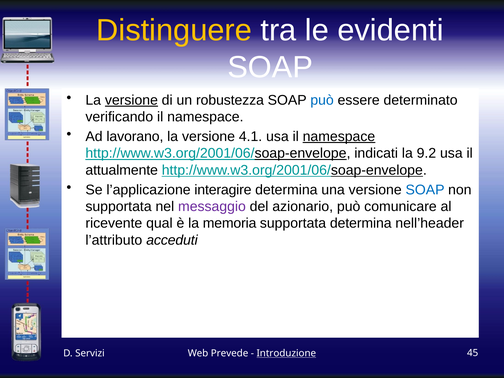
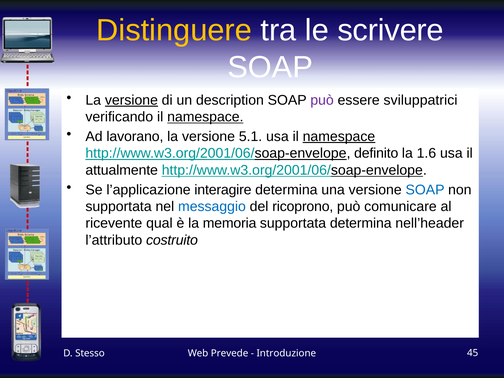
evidenti: evidenti -> scrivere
robustezza: robustezza -> description
può at (322, 100) colour: blue -> purple
determinato: determinato -> sviluppatrici
namespace at (205, 117) underline: none -> present
4.1: 4.1 -> 5.1
indicati: indicati -> definito
9.2: 9.2 -> 1.6
messaggio colour: purple -> blue
azionario: azionario -> ricoprono
acceduti: acceduti -> costruito
Servizi: Servizi -> Stesso
Introduzione underline: present -> none
